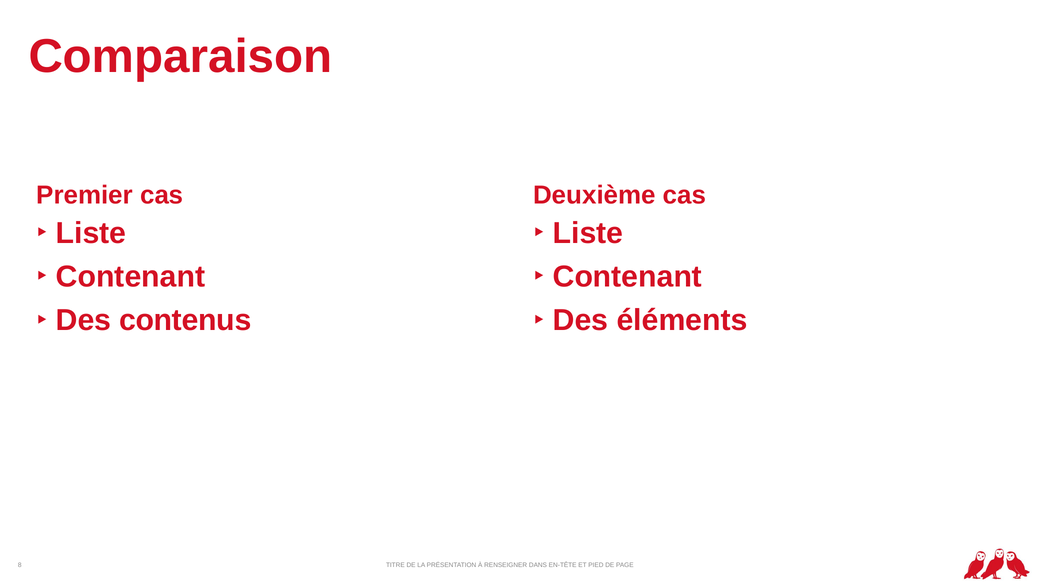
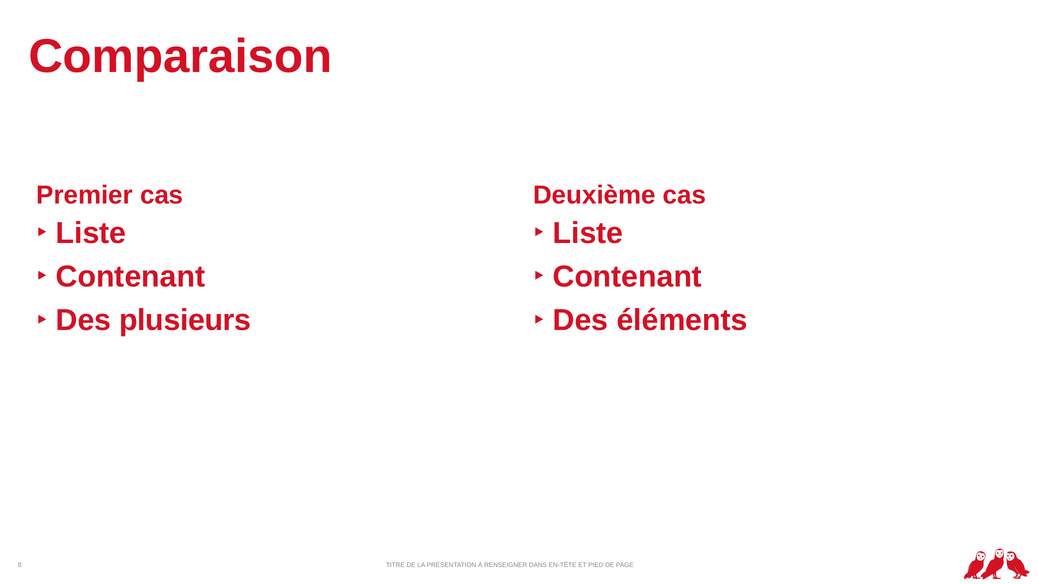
contenus: contenus -> plusieurs
